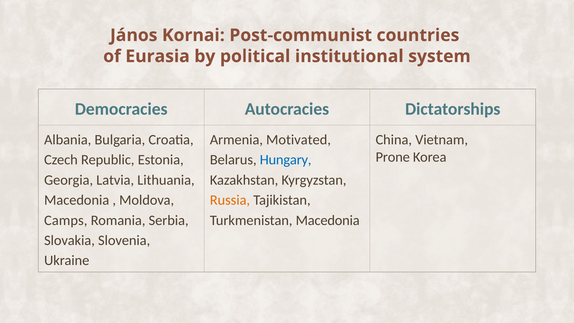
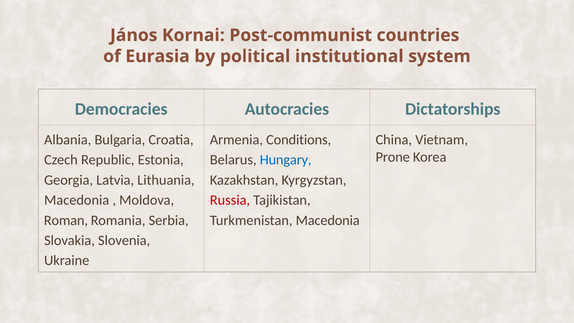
Motivated: Motivated -> Conditions
Russia colour: orange -> red
Camps: Camps -> Roman
